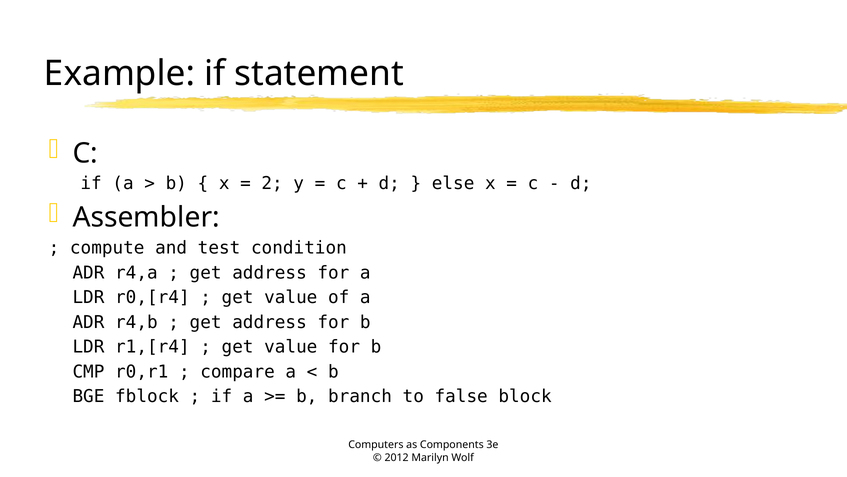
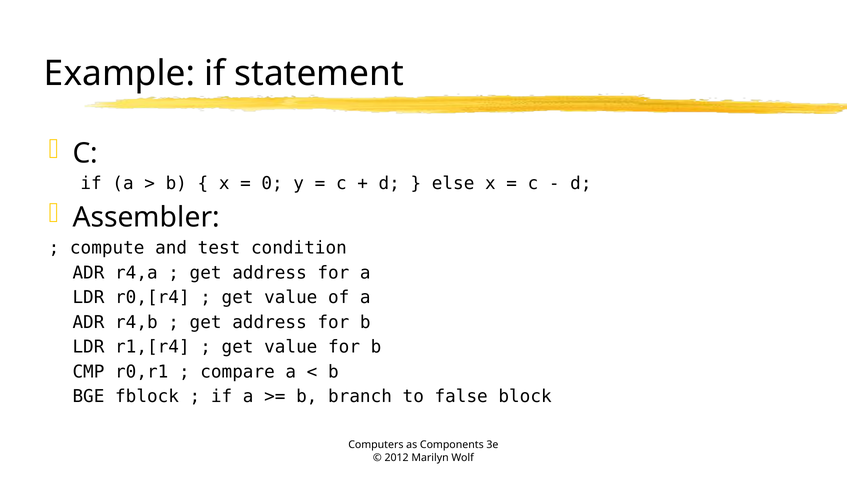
2: 2 -> 0
